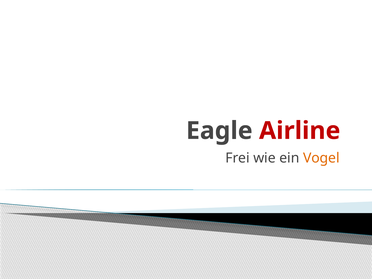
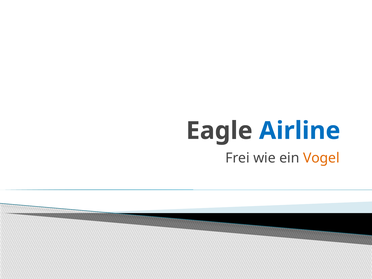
Airline colour: red -> blue
